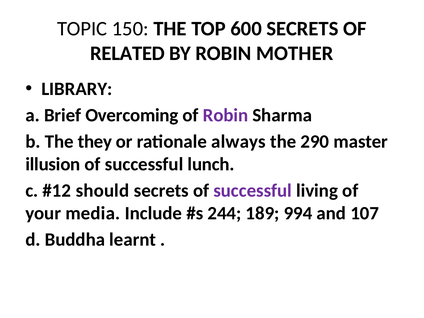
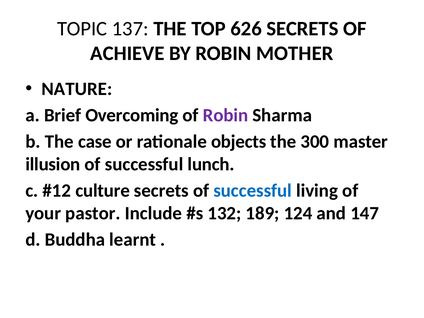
150: 150 -> 137
600: 600 -> 626
RELATED: RELATED -> ACHIEVE
LIBRARY: LIBRARY -> NATURE
they: they -> case
always: always -> objects
290: 290 -> 300
should: should -> culture
successful at (253, 191) colour: purple -> blue
media: media -> pastor
244: 244 -> 132
994: 994 -> 124
107: 107 -> 147
